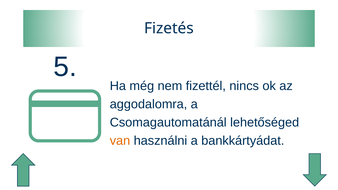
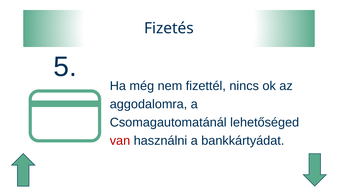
van colour: orange -> red
